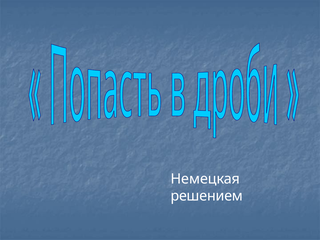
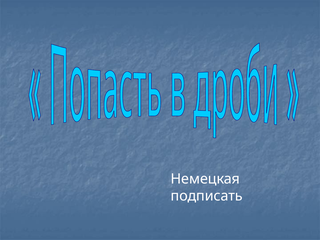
решением: решением -> подписать
